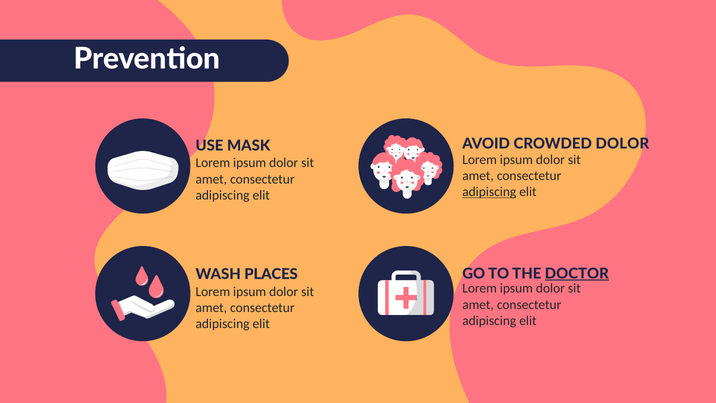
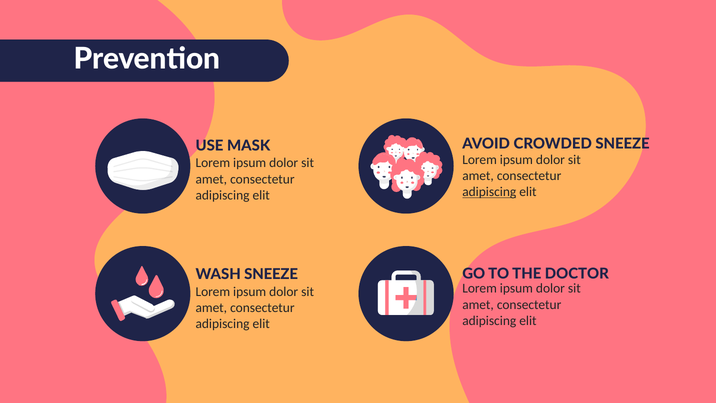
CROWDED DOLOR: DOLOR -> SNEEZE
DOCTOR underline: present -> none
WASH PLACES: PLACES -> SNEEZE
